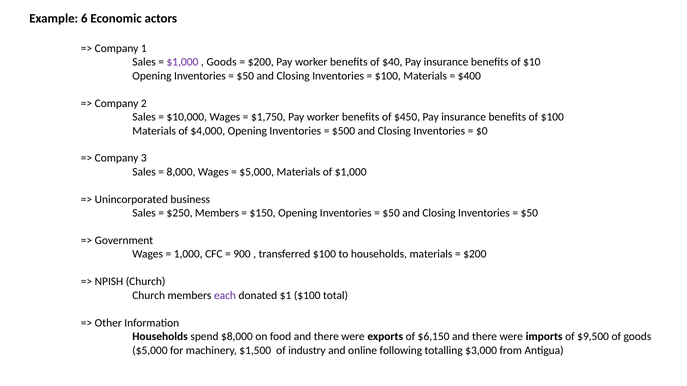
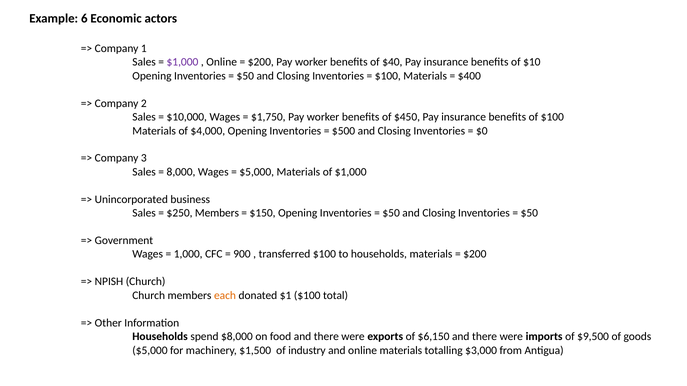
Goods at (222, 62): Goods -> Online
each colour: purple -> orange
online following: following -> materials
